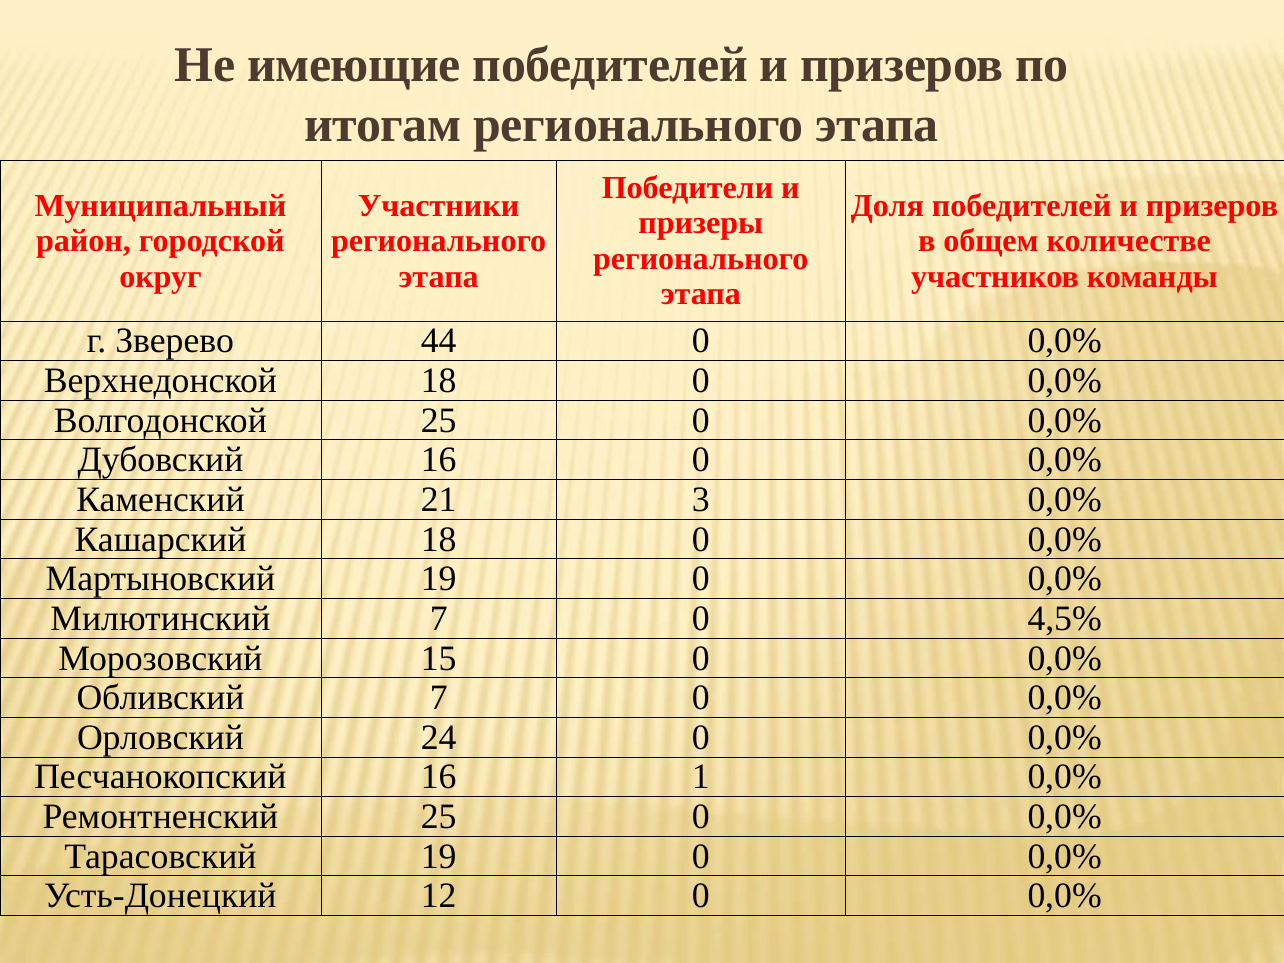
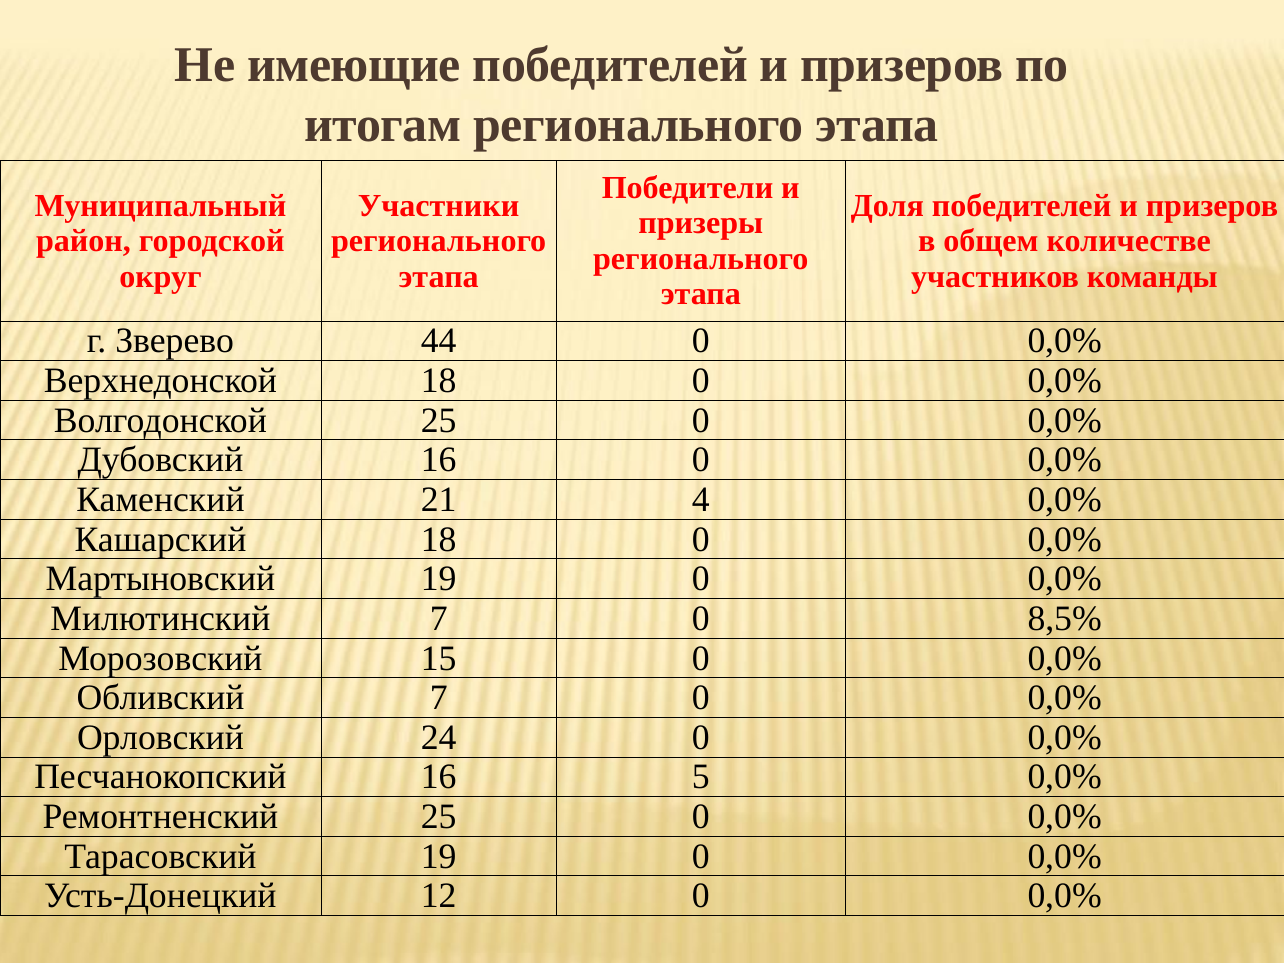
3: 3 -> 4
4,5%: 4,5% -> 8,5%
1: 1 -> 5
